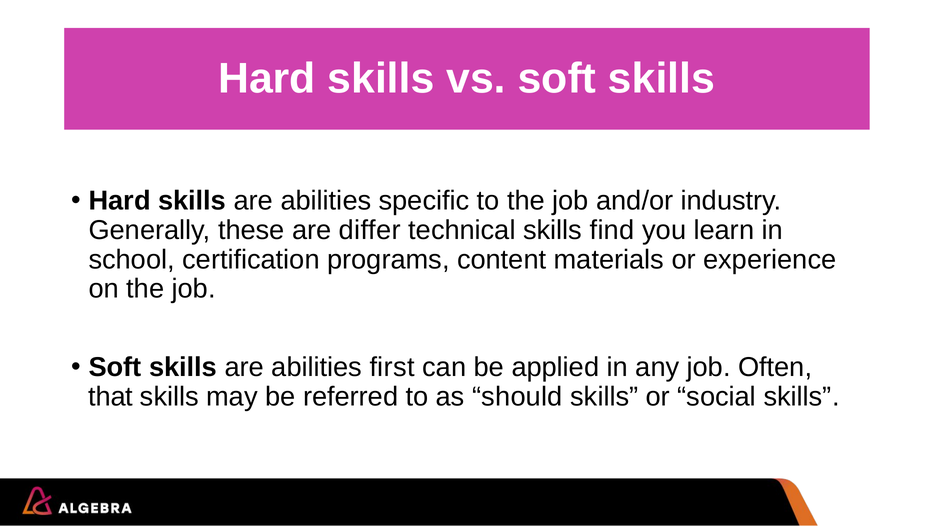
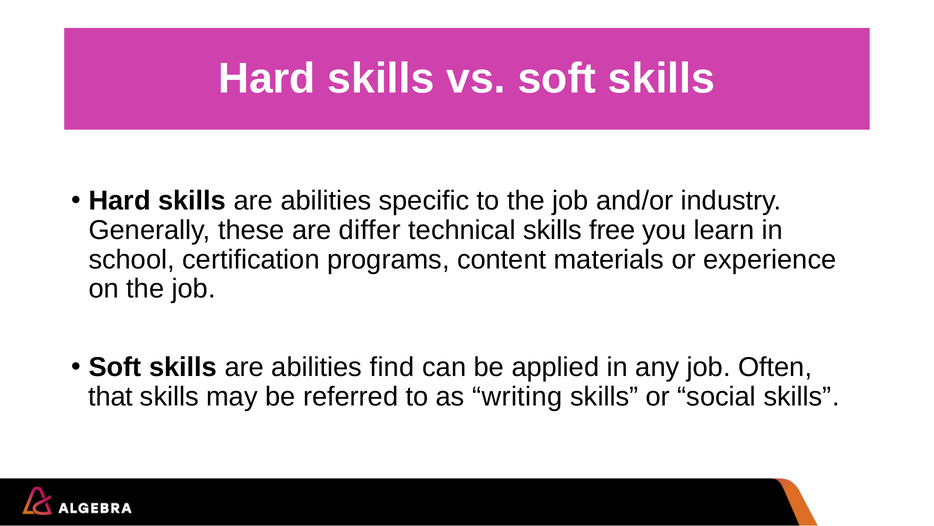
find: find -> free
first: first -> find
should: should -> writing
